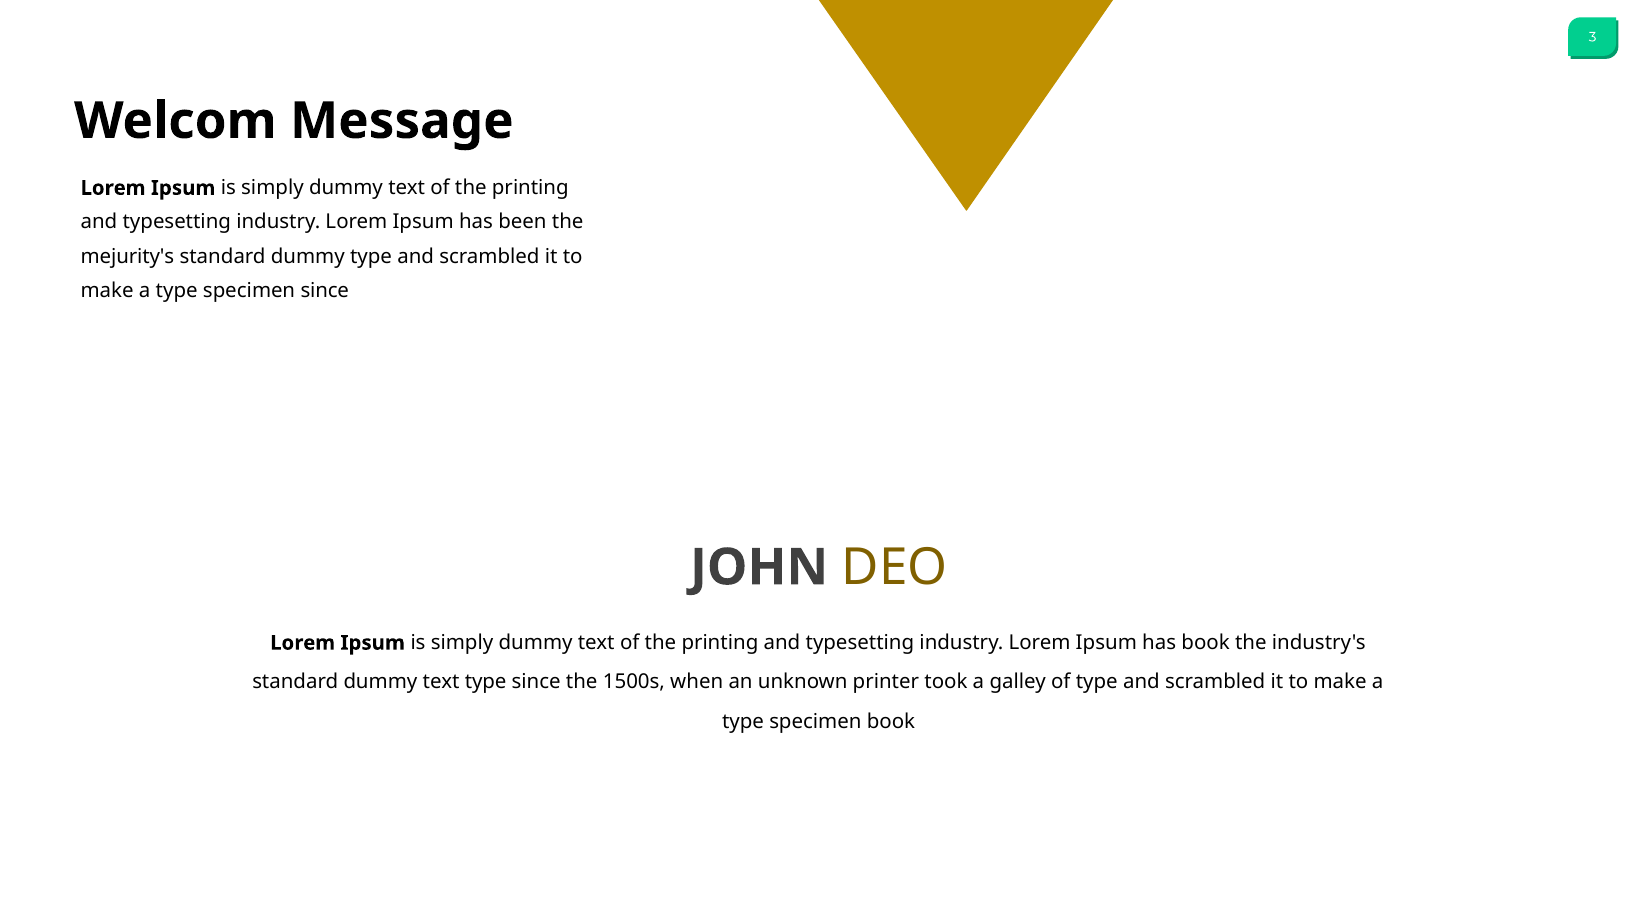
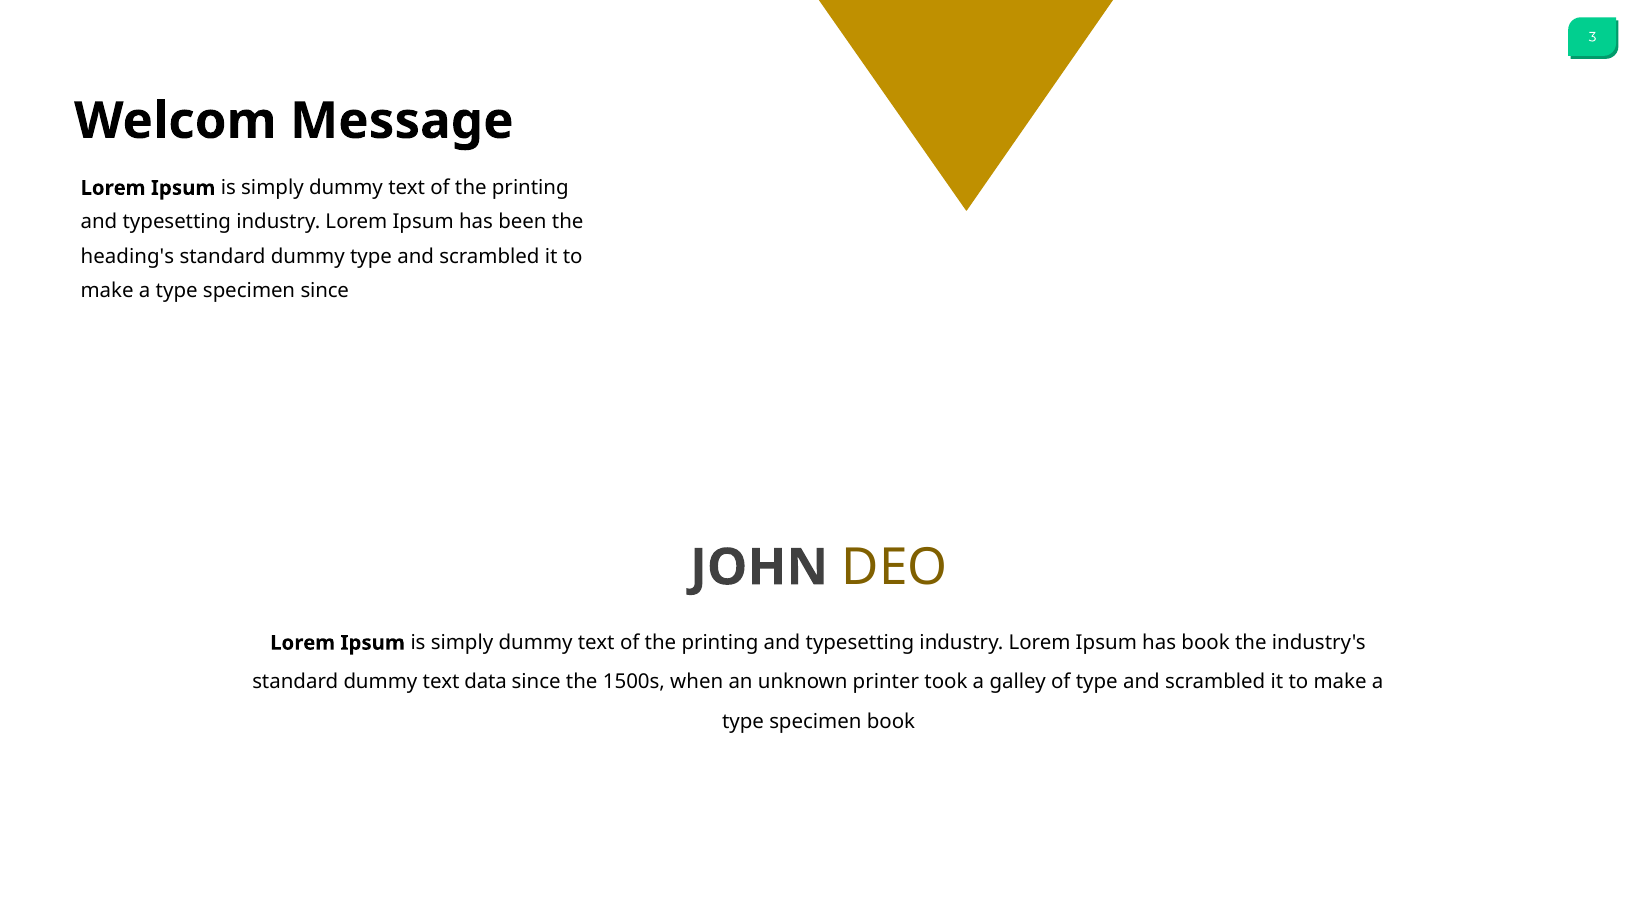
mejurity's: mejurity's -> heading's
text type: type -> data
